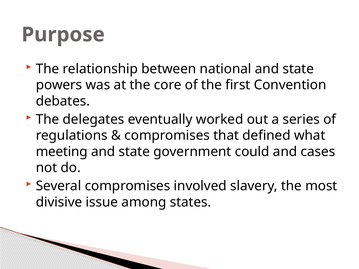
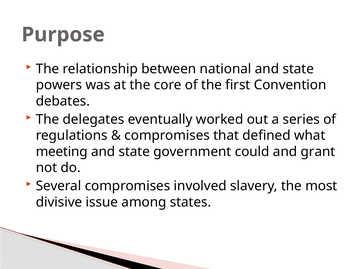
cases: cases -> grant
